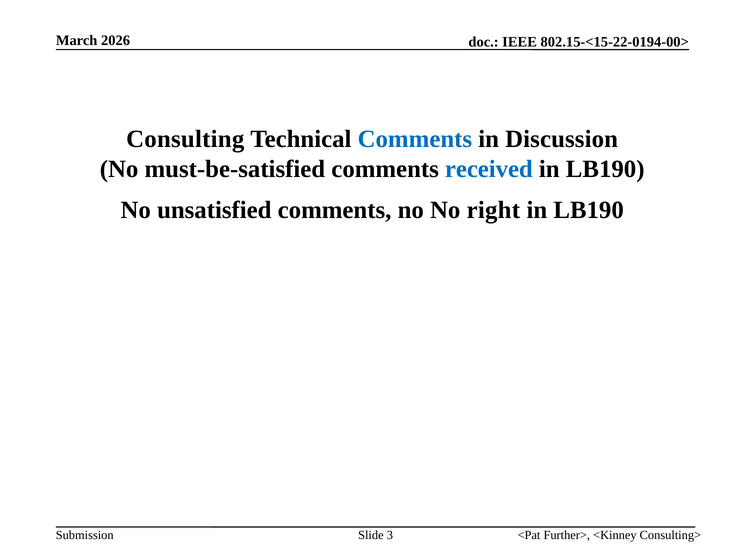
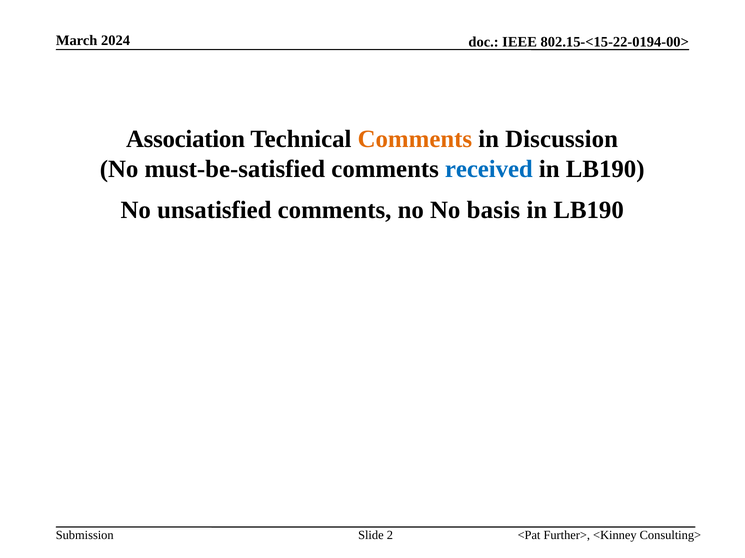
2026: 2026 -> 2024
Consulting: Consulting -> Association
Comments at (415, 139) colour: blue -> orange
right: right -> basis
3: 3 -> 2
